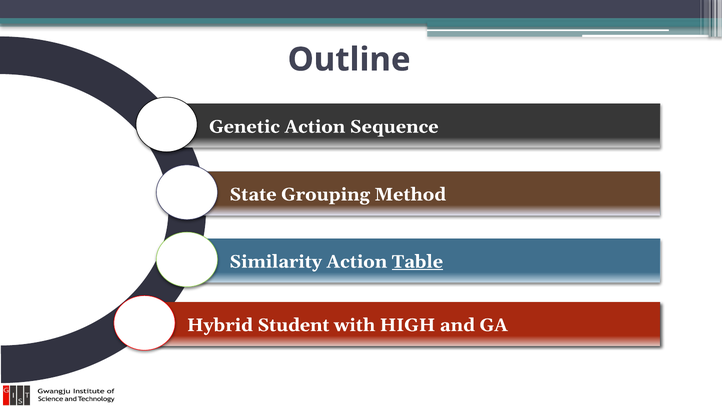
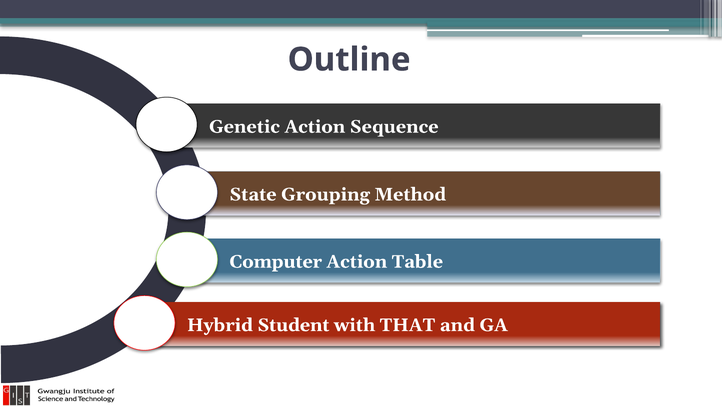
Similarity: Similarity -> Computer
Table underline: present -> none
HIGH: HIGH -> THAT
